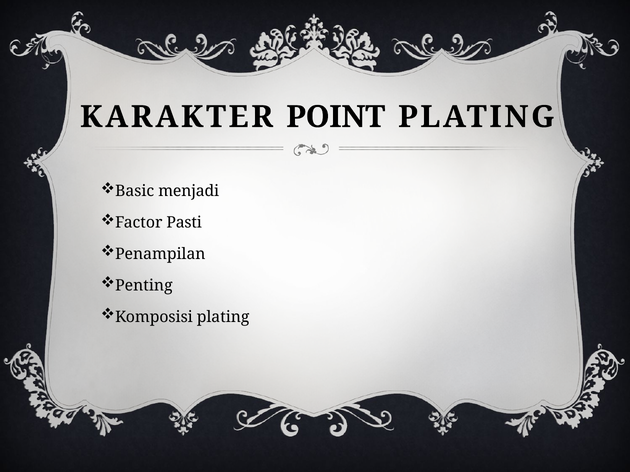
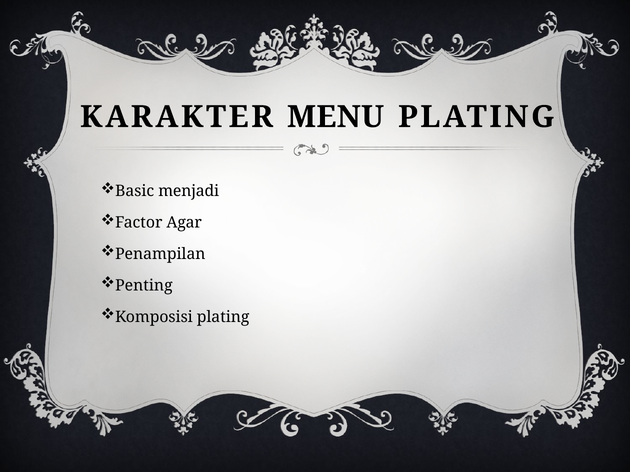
POINT: POINT -> MENU
Pasti: Pasti -> Agar
